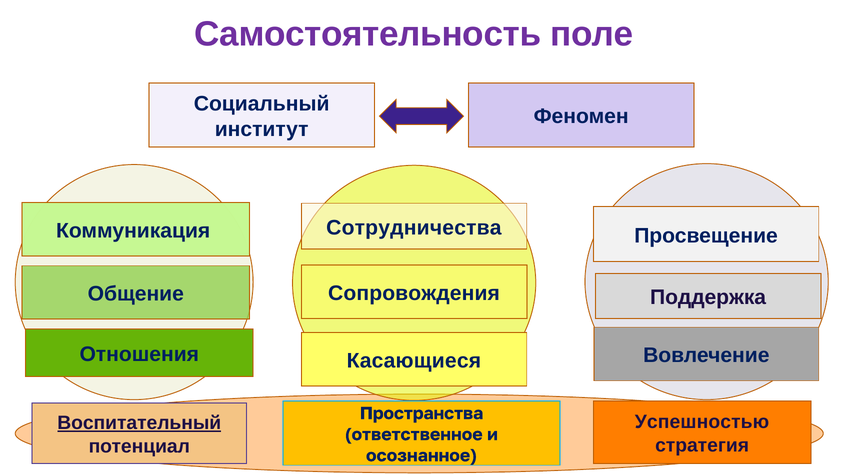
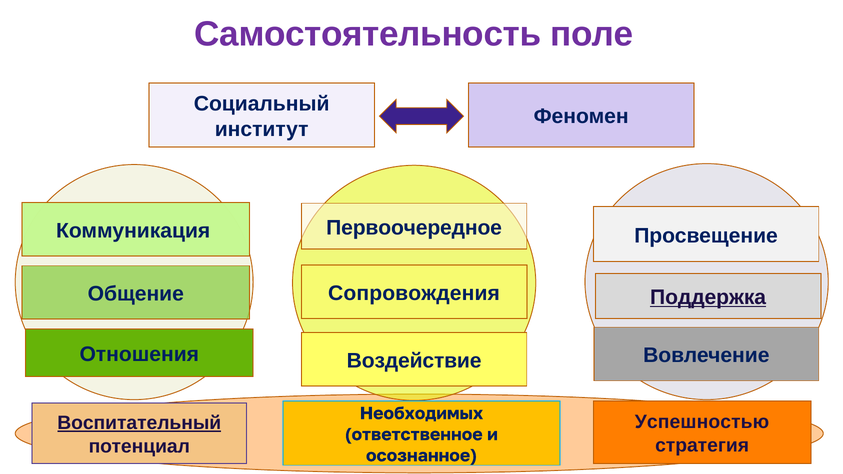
Сотрудничества: Сотрудничества -> Первоочередное
Поддержка underline: none -> present
Касающиеся: Касающиеся -> Воздействие
Пространства: Пространства -> Необходимых
